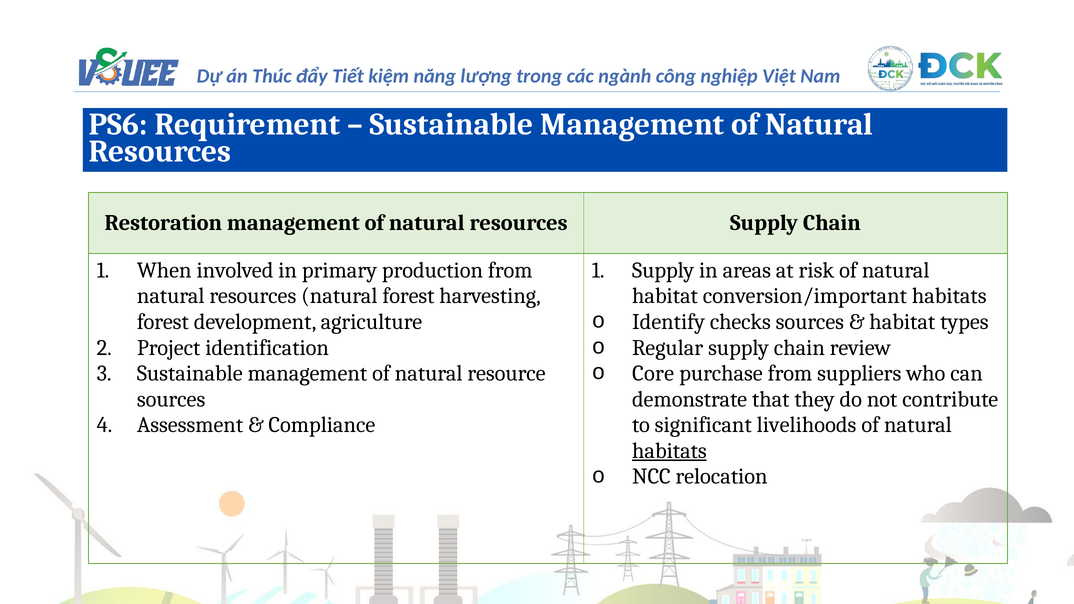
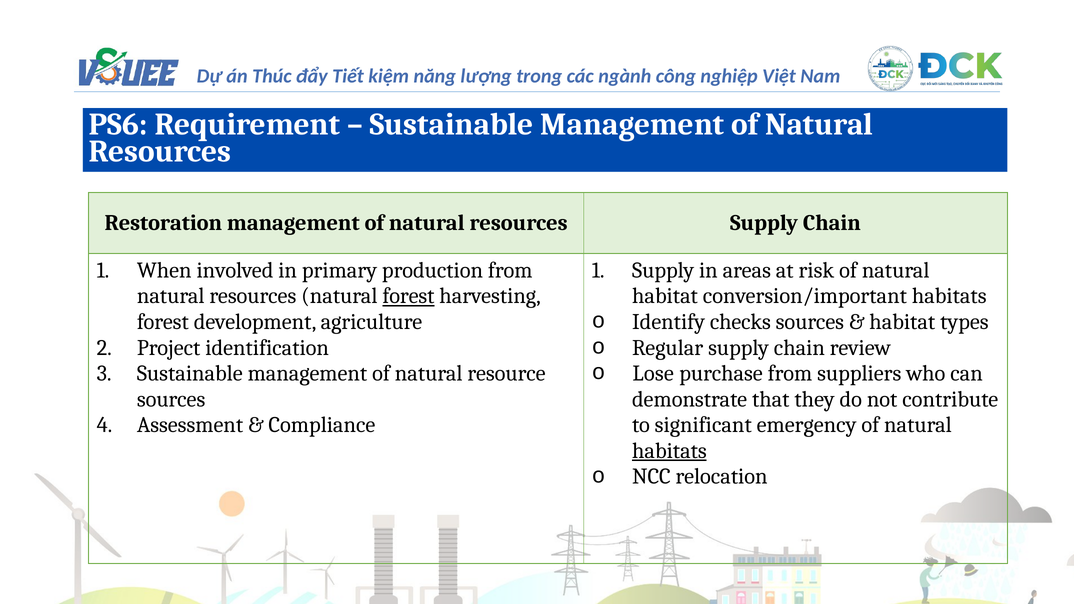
forest at (408, 296) underline: none -> present
Core: Core -> Lose
livelihoods: livelihoods -> emergency
